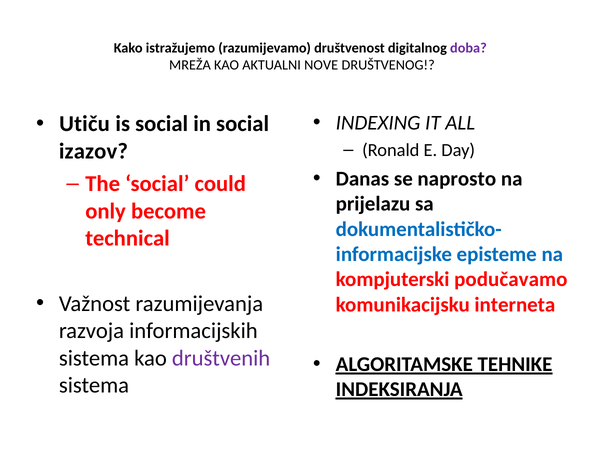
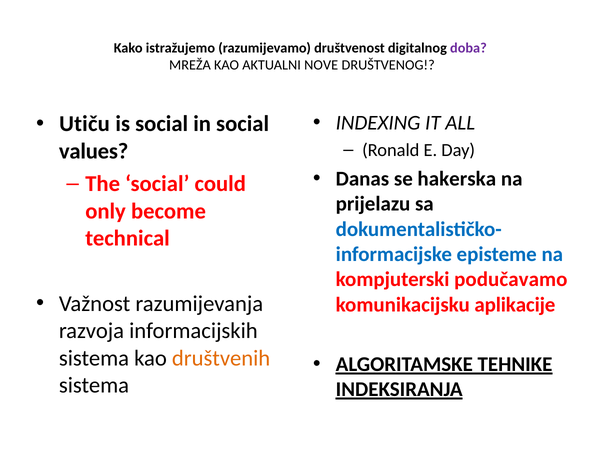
izazov: izazov -> values
naprosto: naprosto -> hakerska
interneta: interneta -> aplikacije
društvenih colour: purple -> orange
